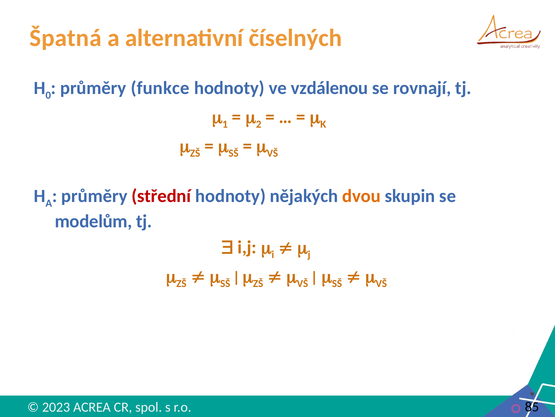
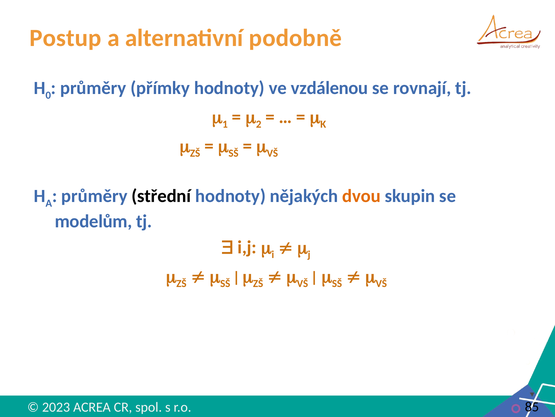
Špatná: Špatná -> Postup
číselných: číselných -> podobně
funkce: funkce -> přímky
střední colour: red -> black
